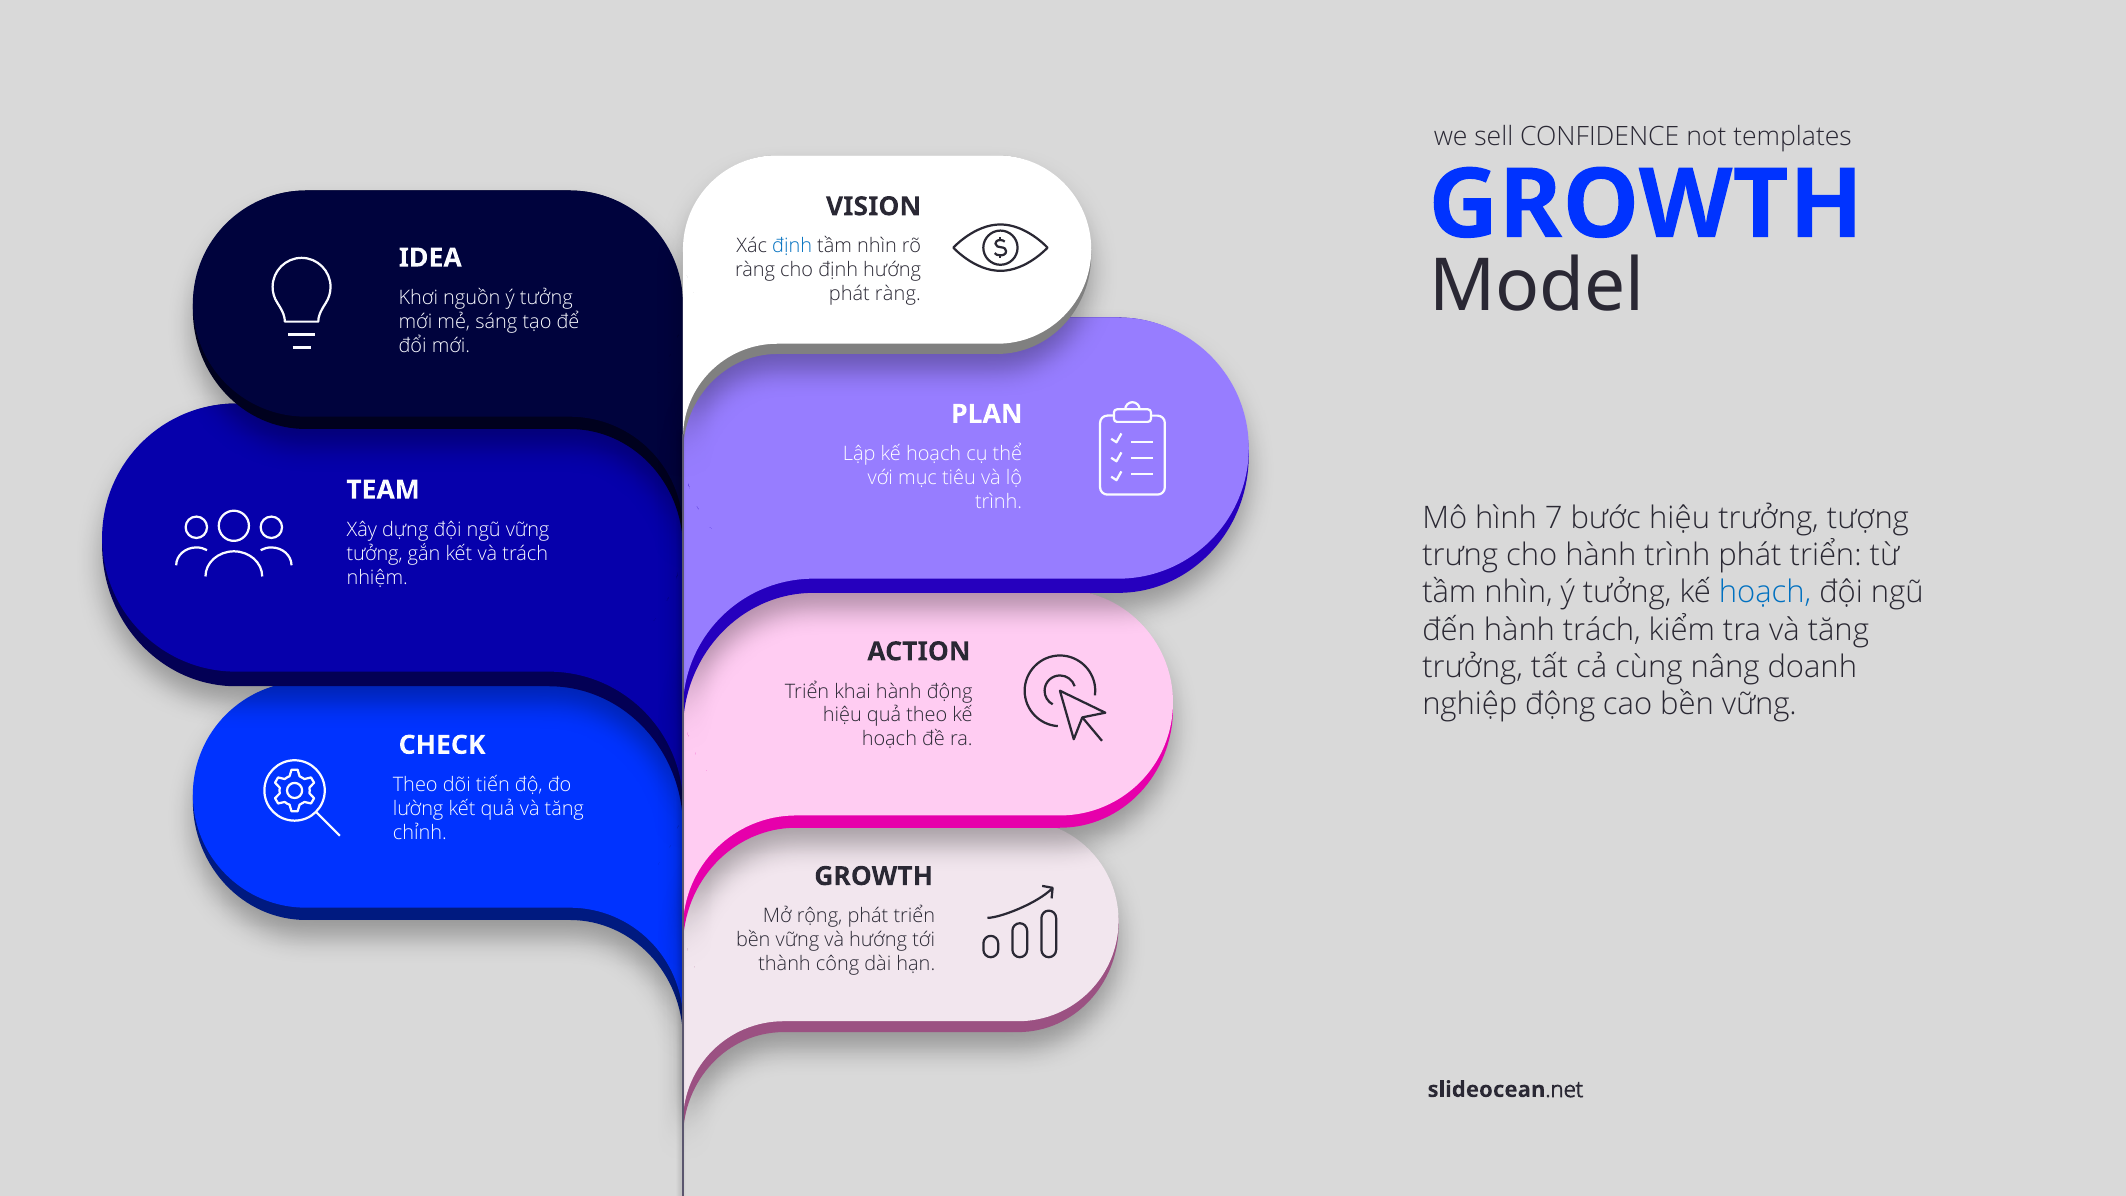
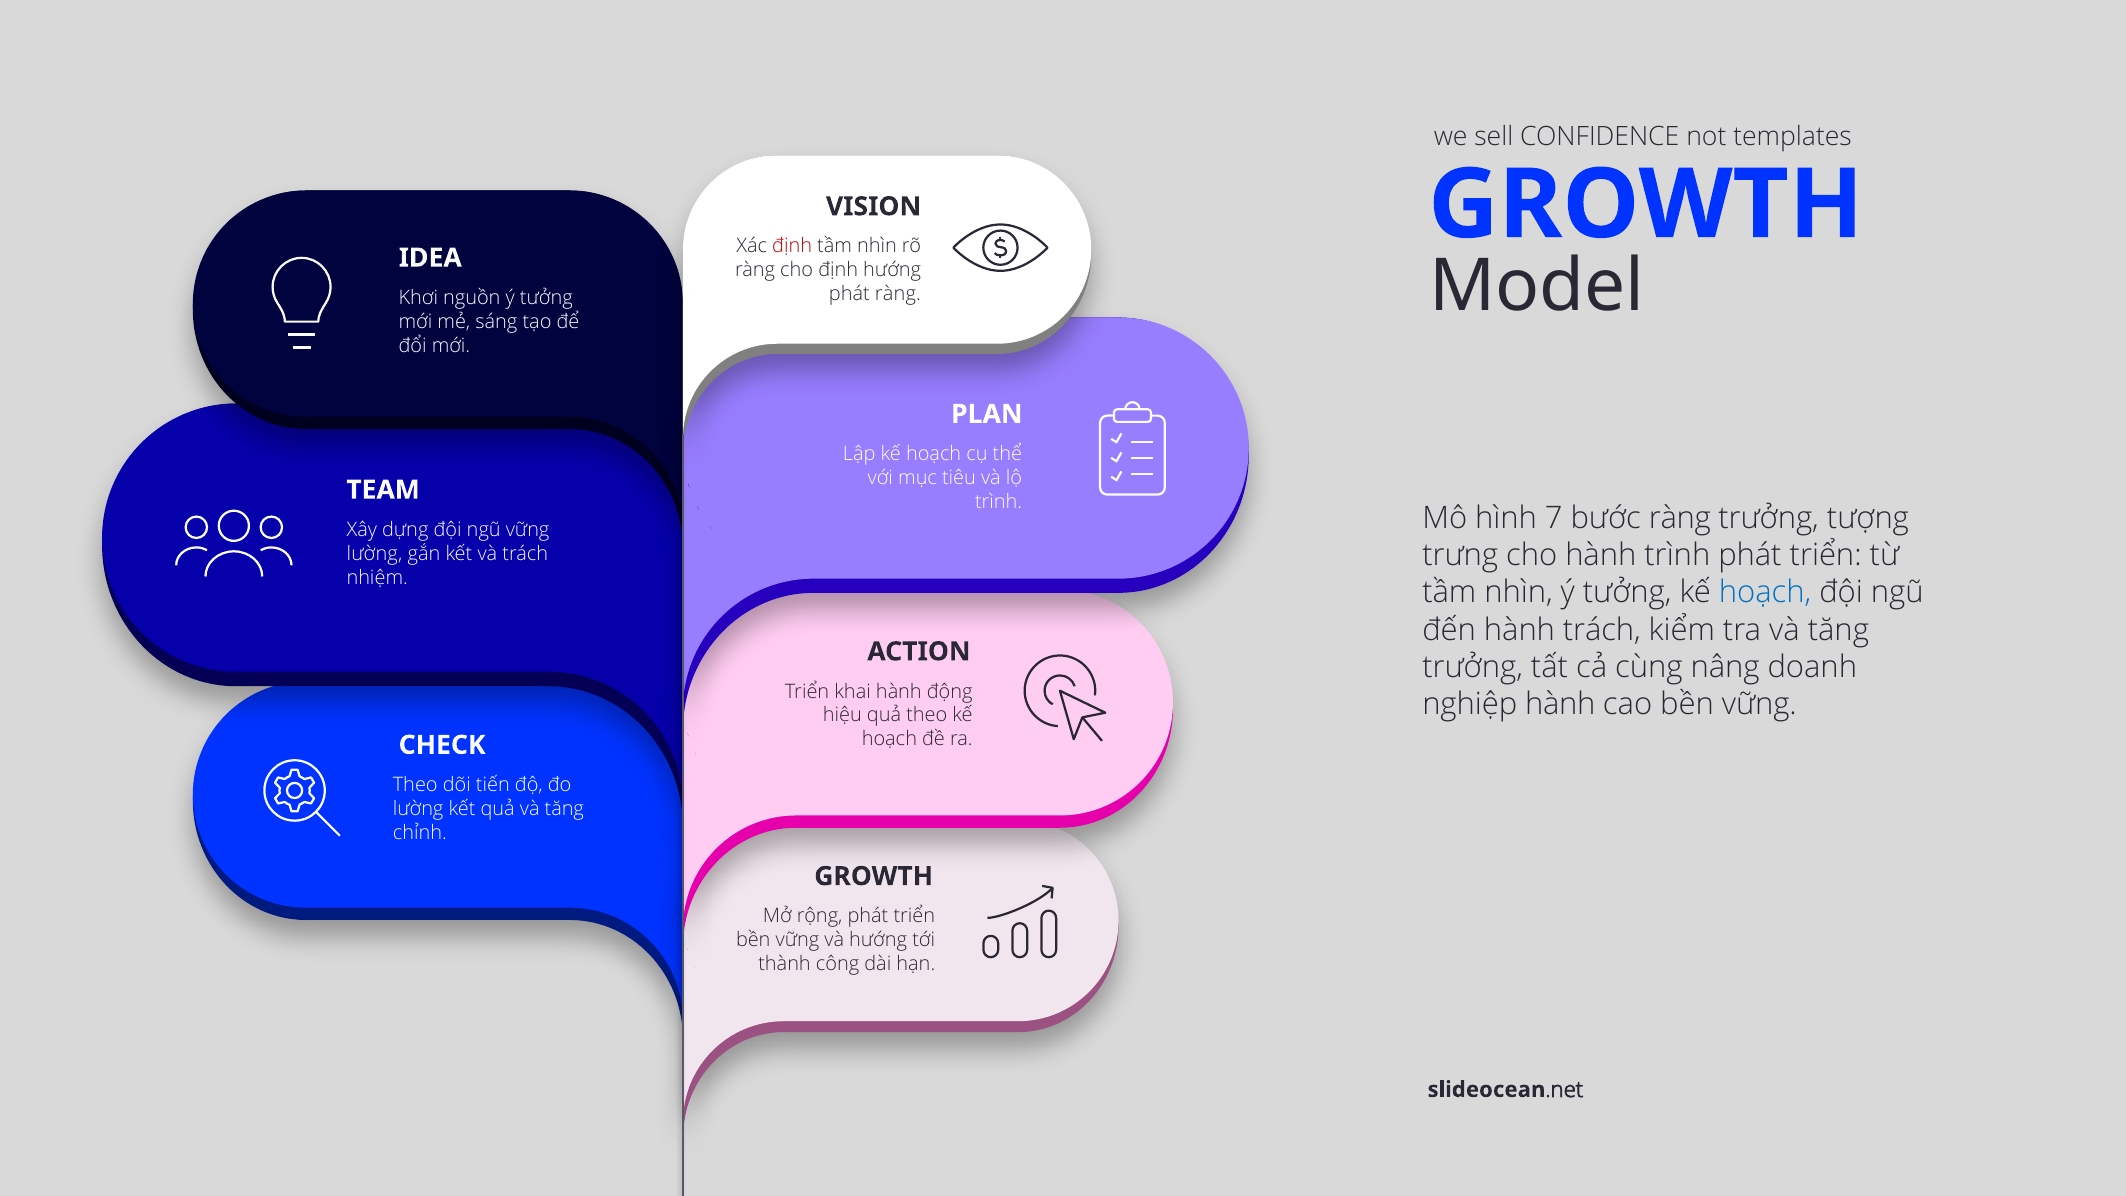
định at (792, 246) colour: blue -> red
bước hiệu: hiệu -> ràng
tưởng at (375, 554): tưởng -> lường
nghiệp động: động -> hành
